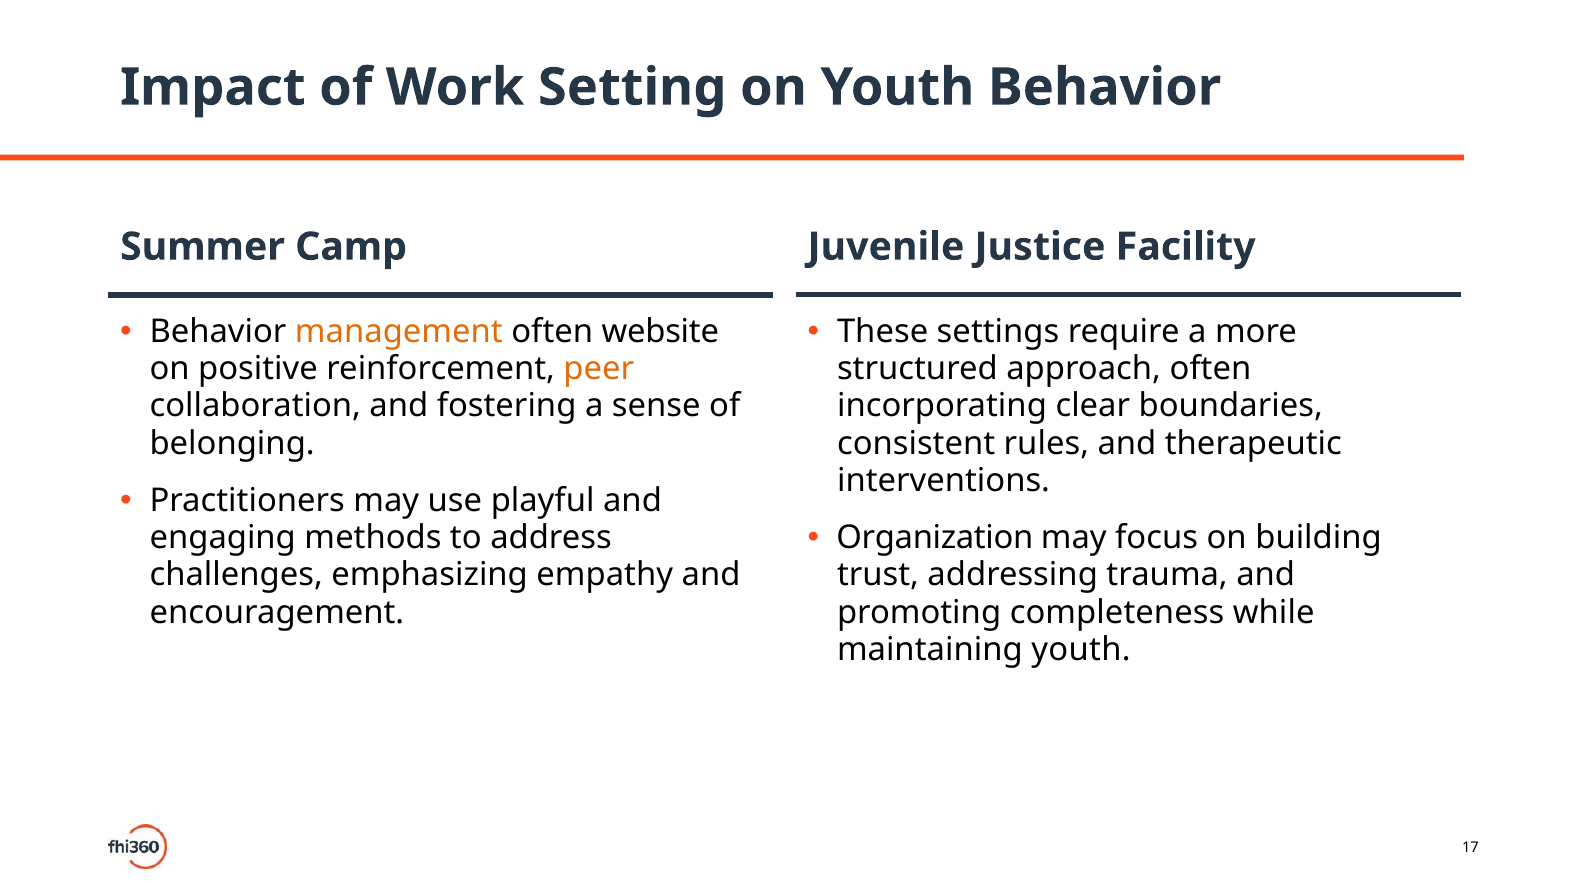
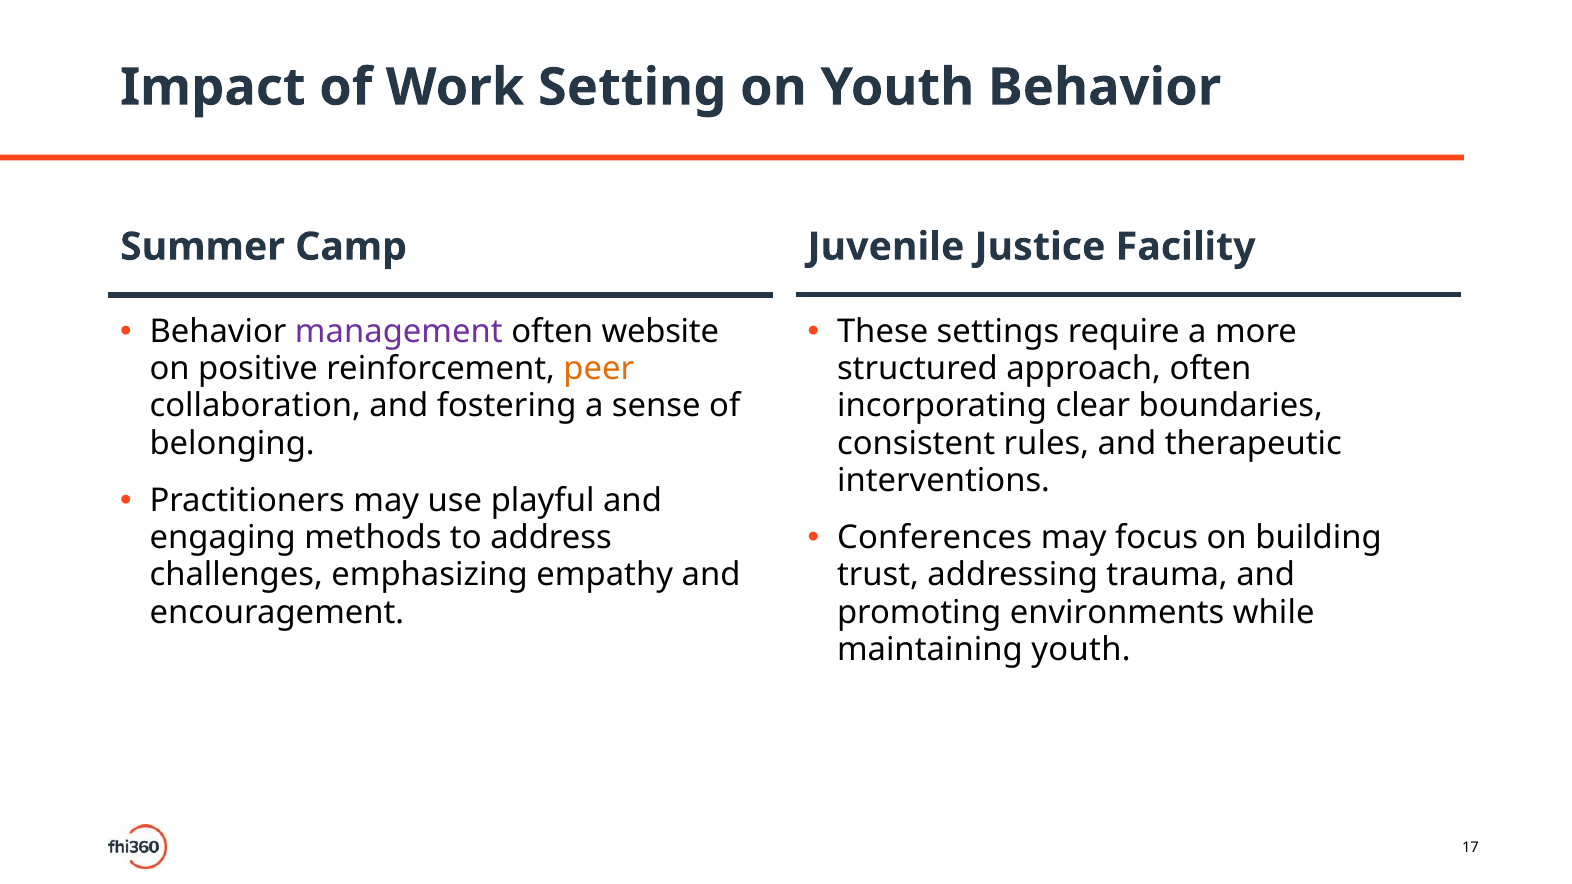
management colour: orange -> purple
Organization: Organization -> Conferences
completeness: completeness -> environments
